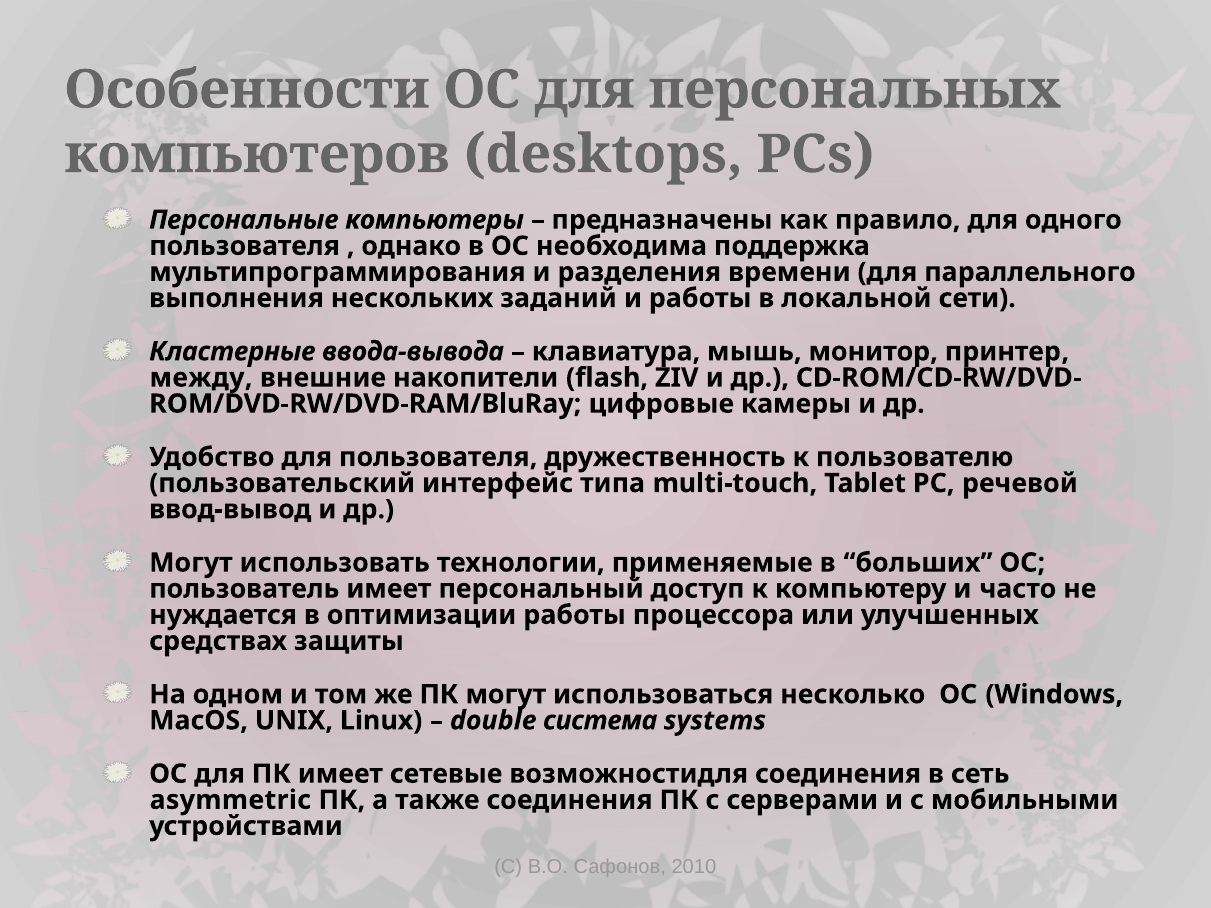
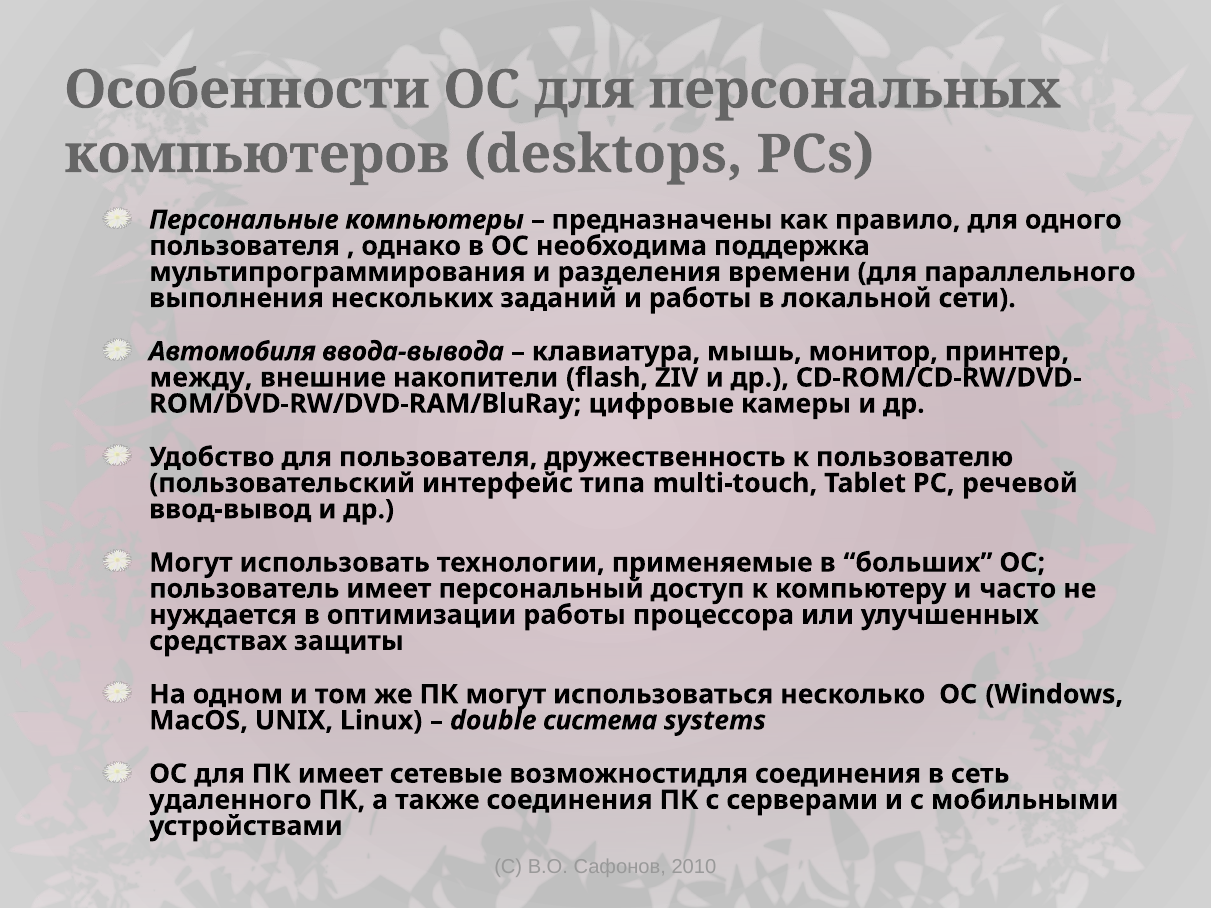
Кластерные: Кластерные -> Автомобиля
asymmetric: asymmetric -> удаленного
